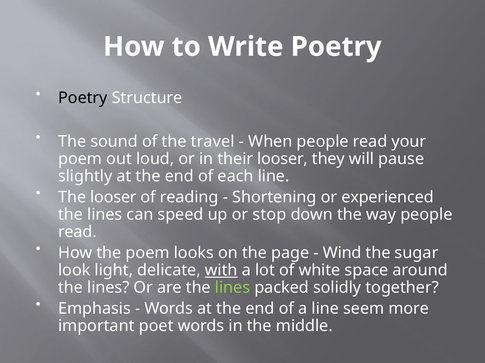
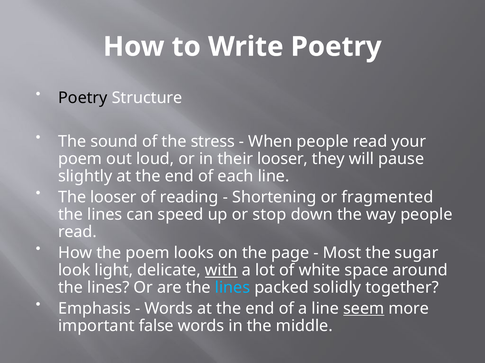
travel: travel -> stress
experienced: experienced -> fragmented
Wind: Wind -> Most
lines at (233, 288) colour: light green -> light blue
seem underline: none -> present
poet: poet -> false
